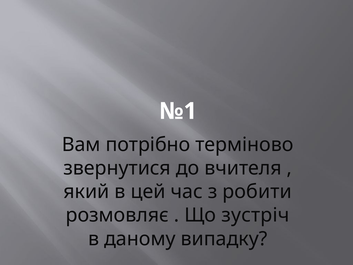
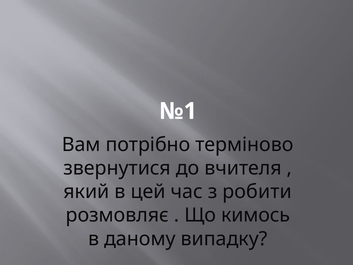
зустріч: зустріч -> кимось
